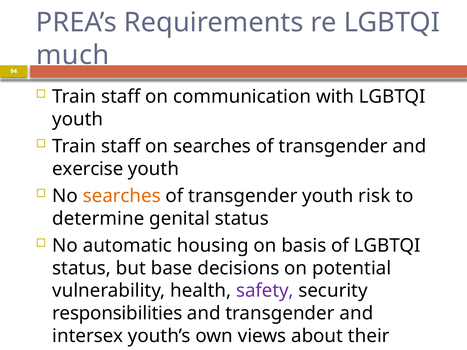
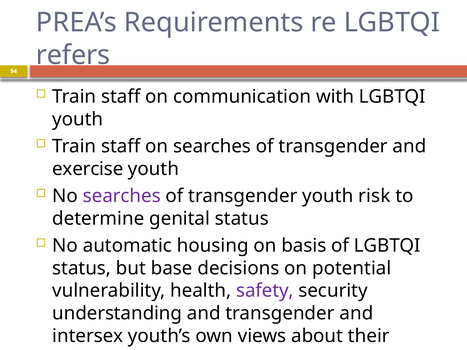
much: much -> refers
searches at (122, 196) colour: orange -> purple
responsibilities: responsibilities -> understanding
